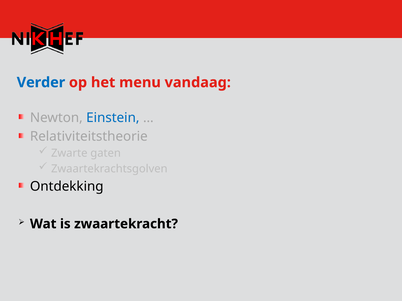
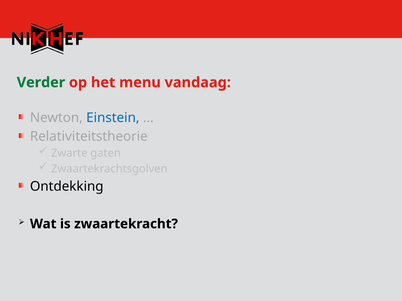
Verder colour: blue -> green
